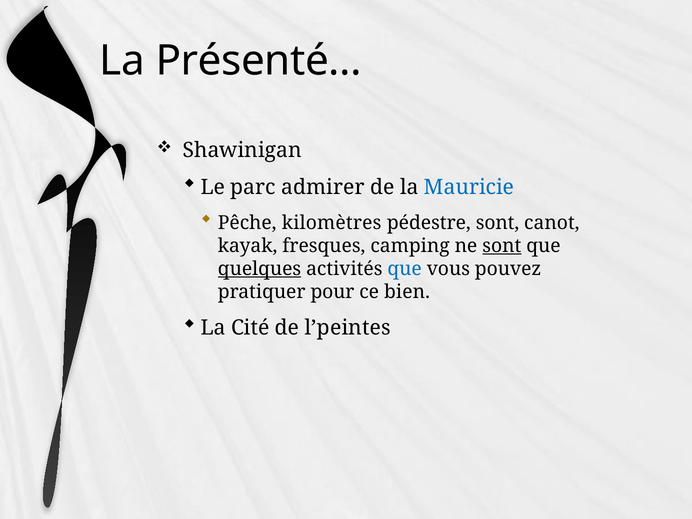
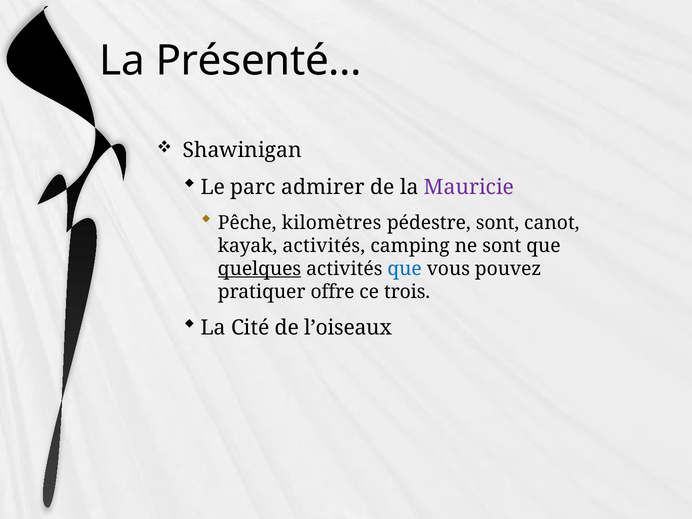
Mauricie colour: blue -> purple
kayak fresques: fresques -> activités
sont at (502, 246) underline: present -> none
pour: pour -> offre
bien: bien -> trois
l’peintes: l’peintes -> l’oiseaux
